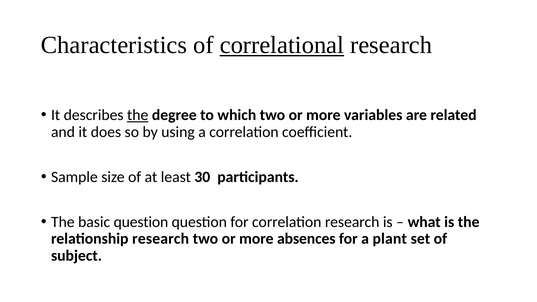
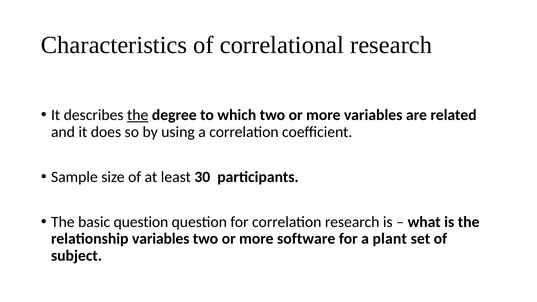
correlational underline: present -> none
relationship research: research -> variables
absences: absences -> software
